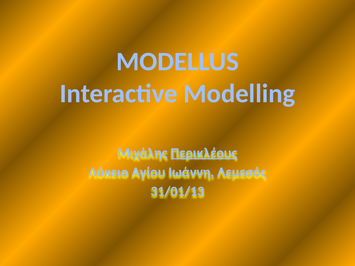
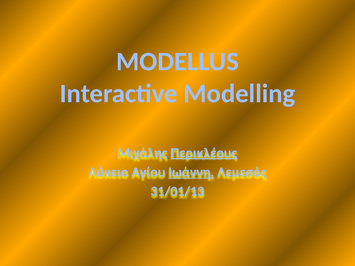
Ιωάννη underline: none -> present
